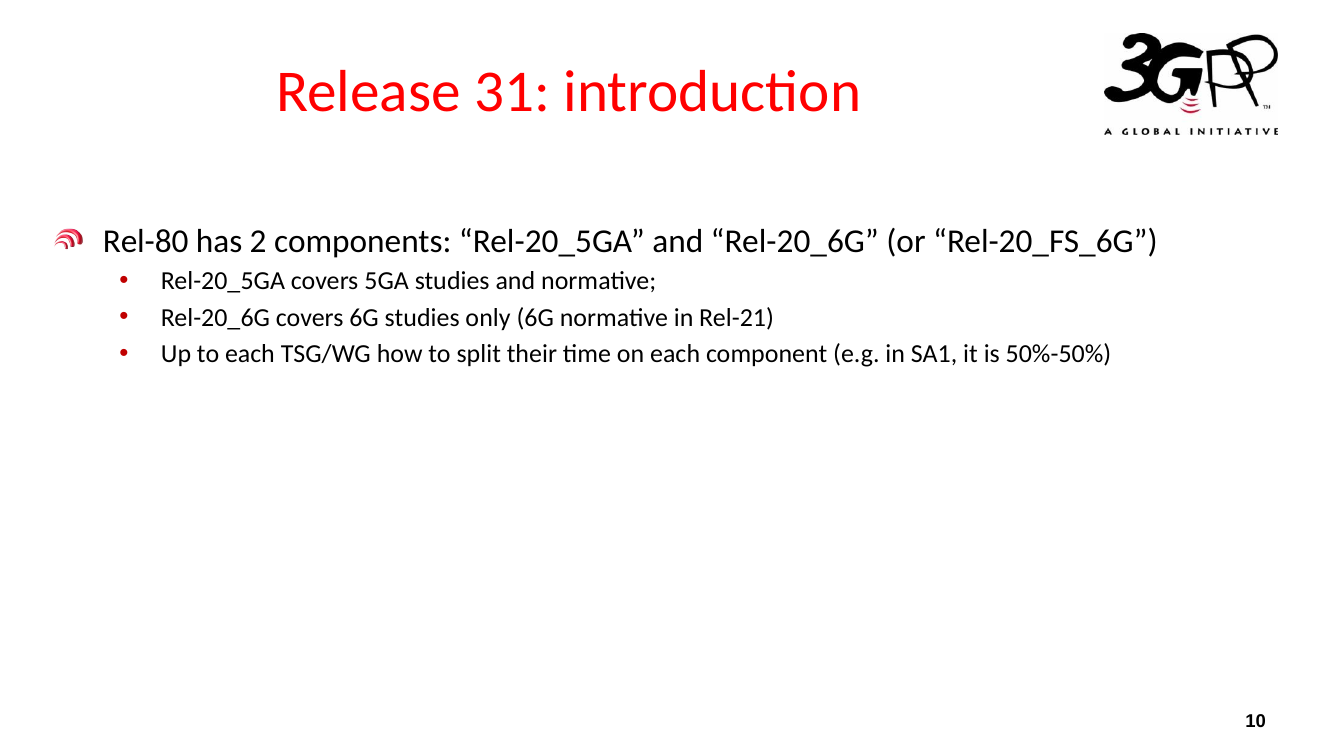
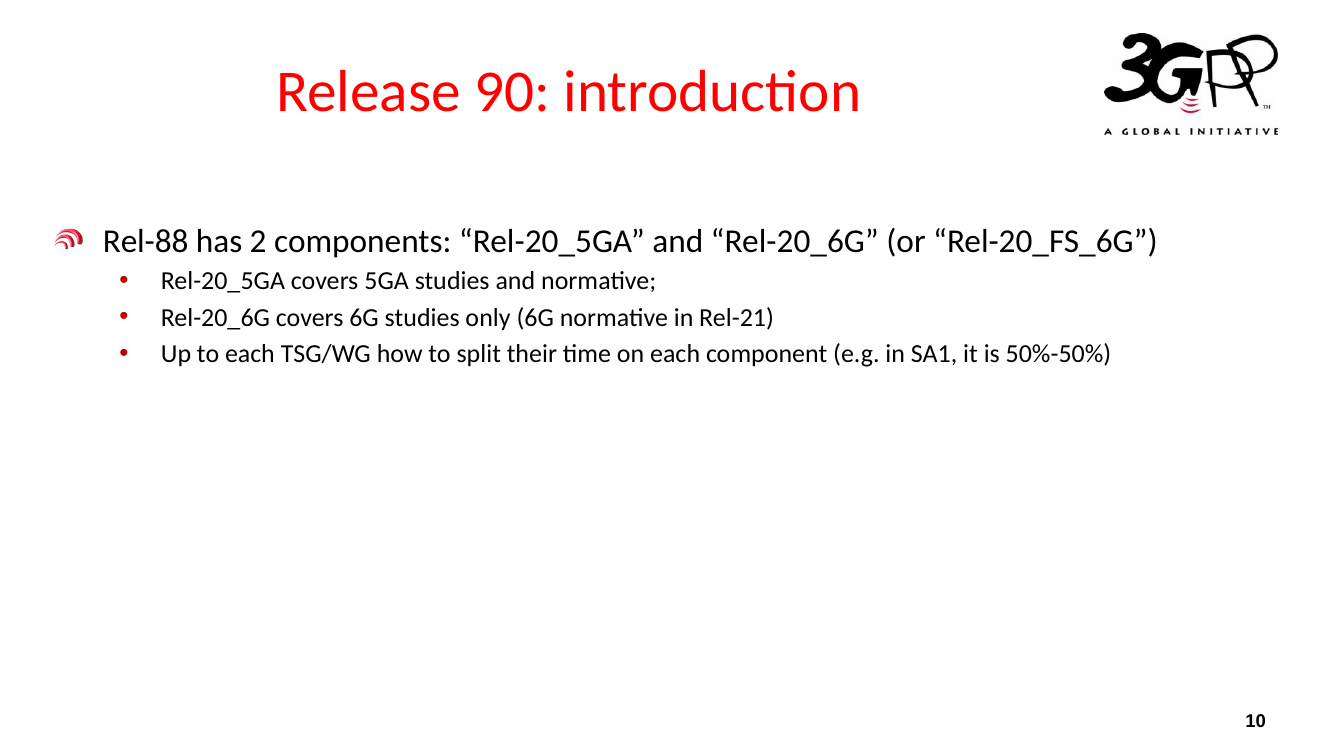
31: 31 -> 90
Rel-80: Rel-80 -> Rel-88
